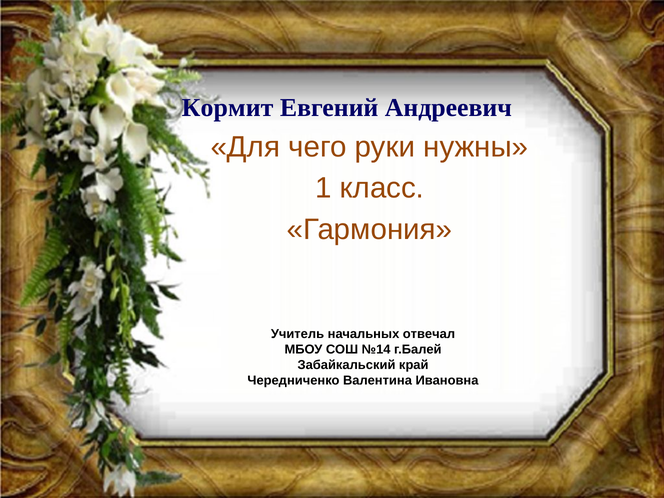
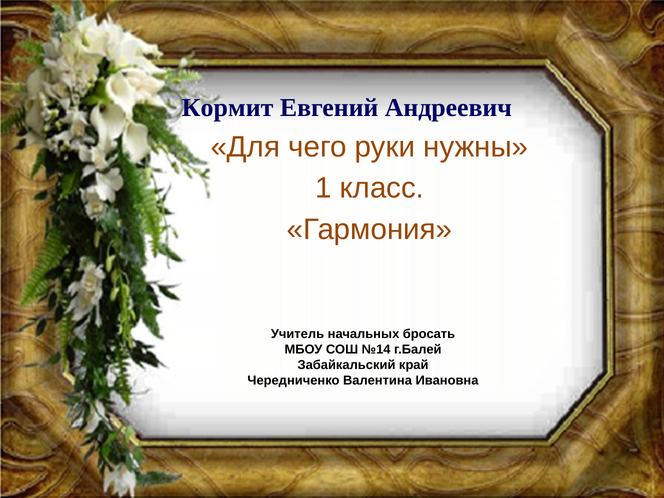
отвечал: отвечал -> бросать
